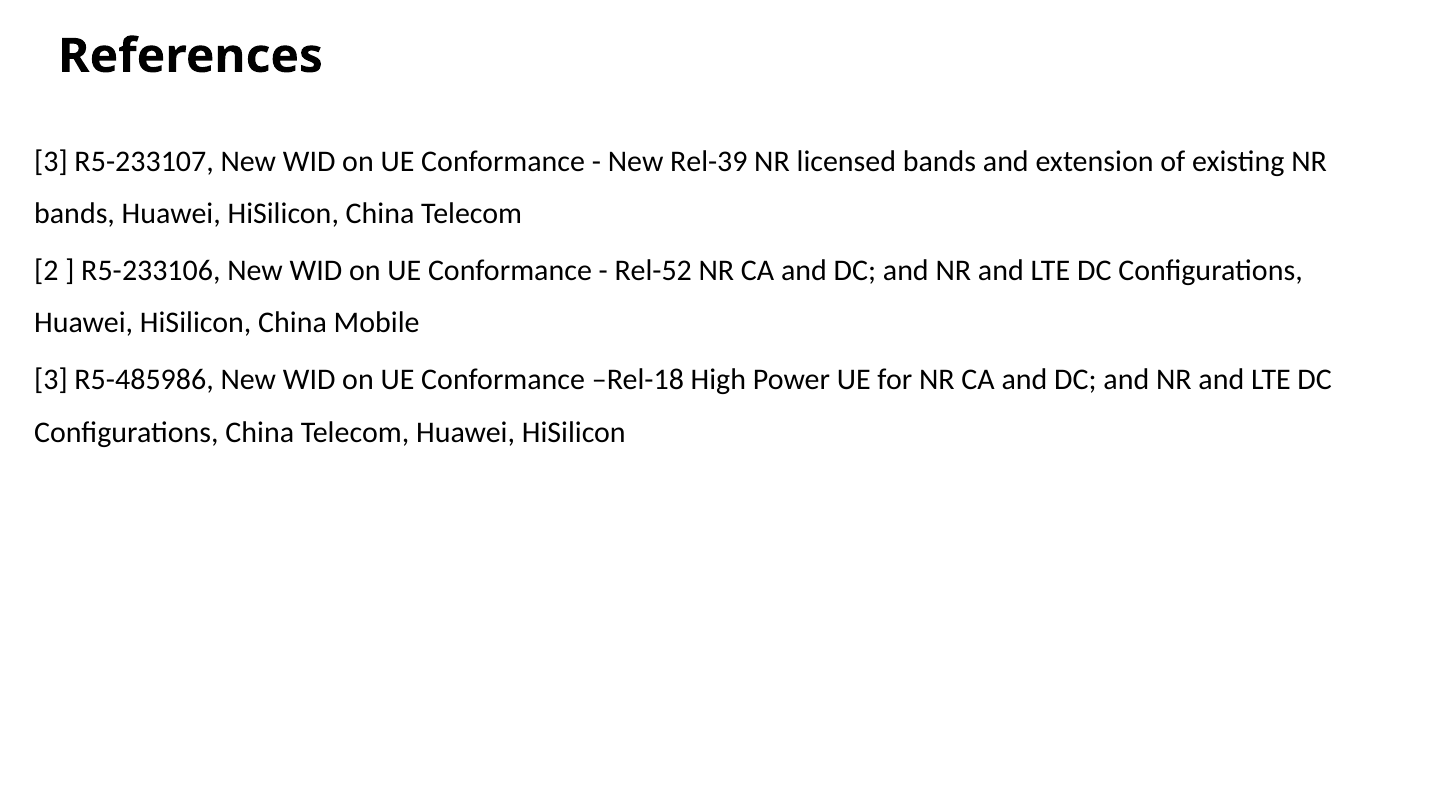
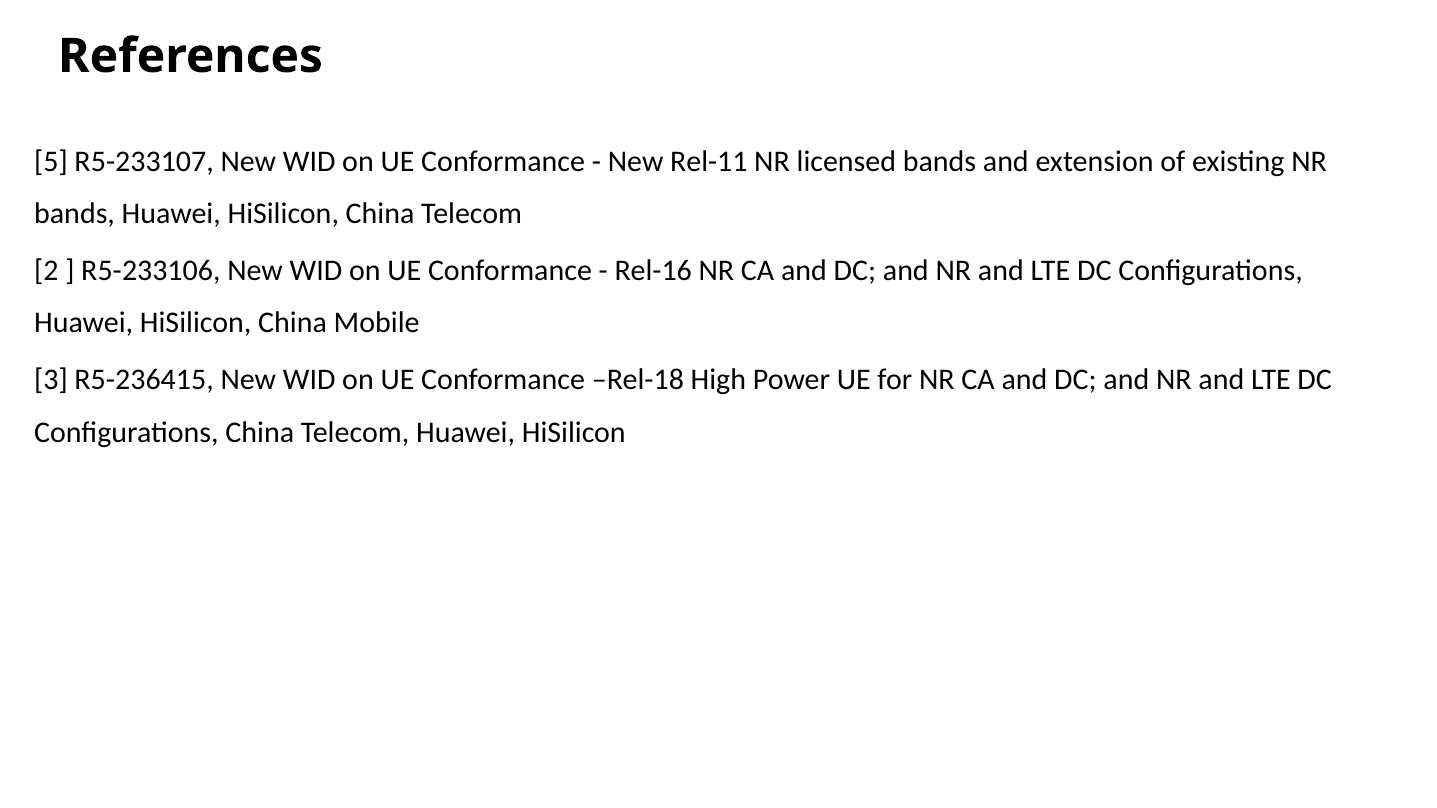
3 at (51, 162): 3 -> 5
Rel-39: Rel-39 -> Rel-11
Rel-52: Rel-52 -> Rel-16
R5-485986: R5-485986 -> R5-236415
